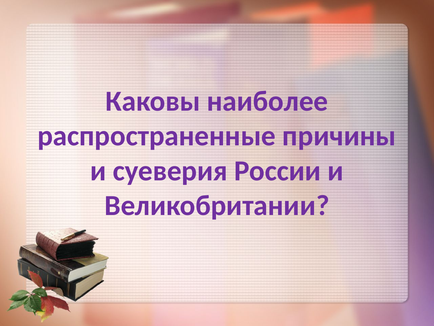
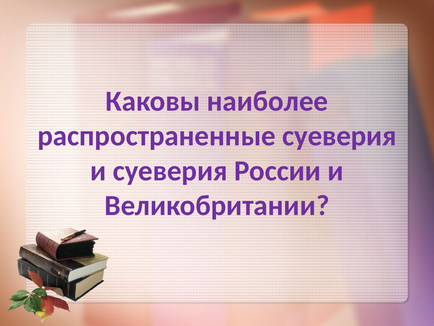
распространенные причины: причины -> суеверия
